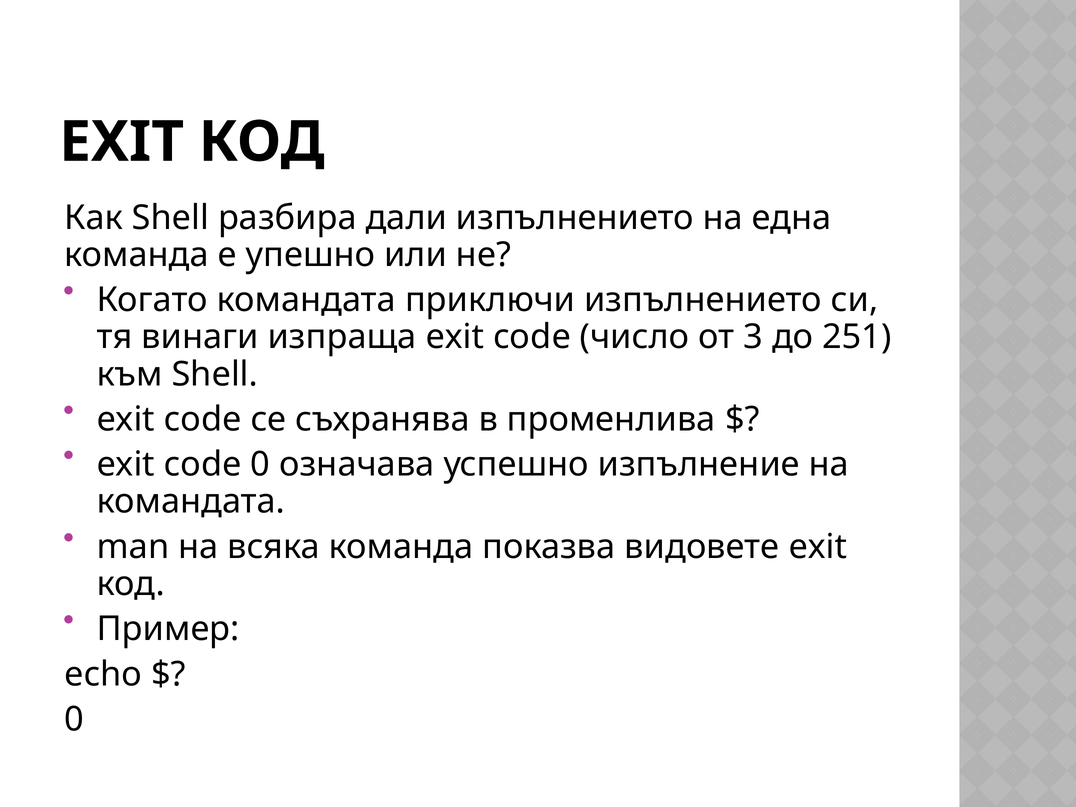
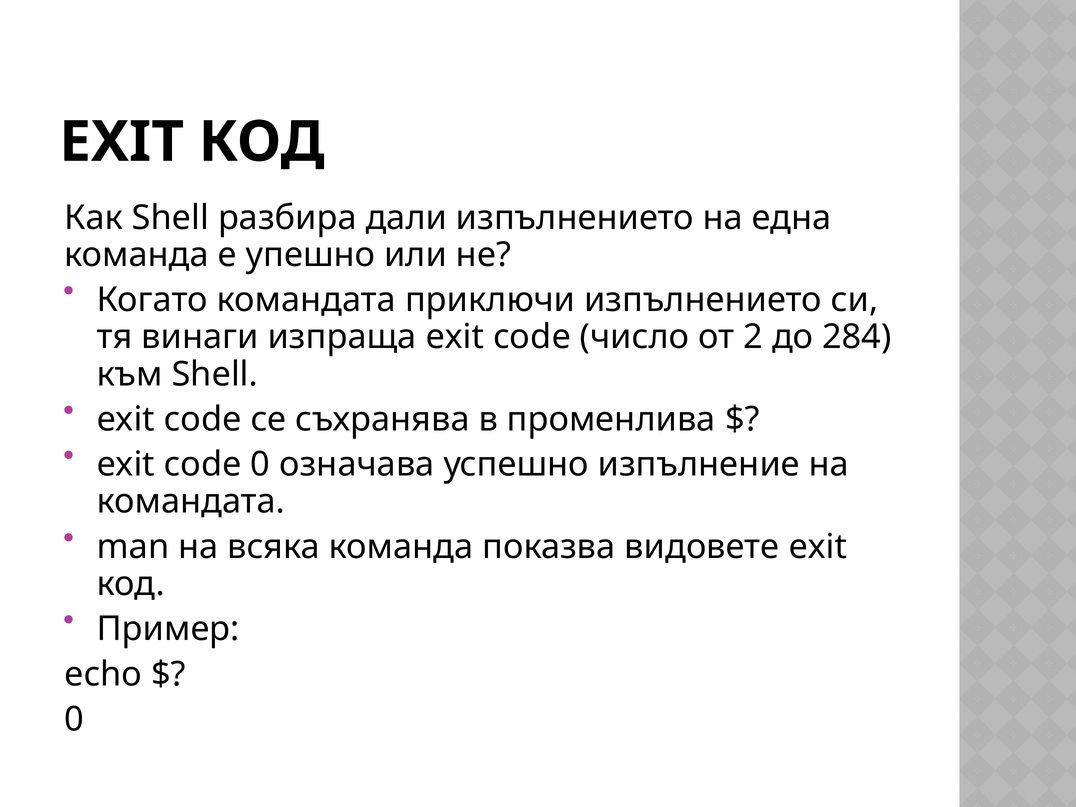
3: 3 -> 2
251: 251 -> 284
